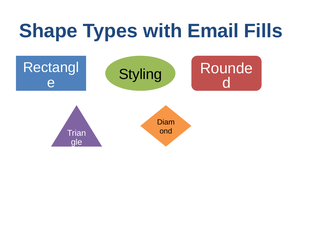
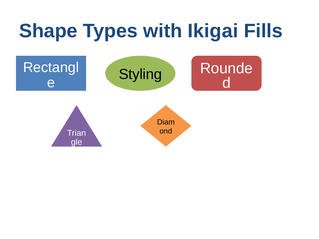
Email: Email -> Ikigai
